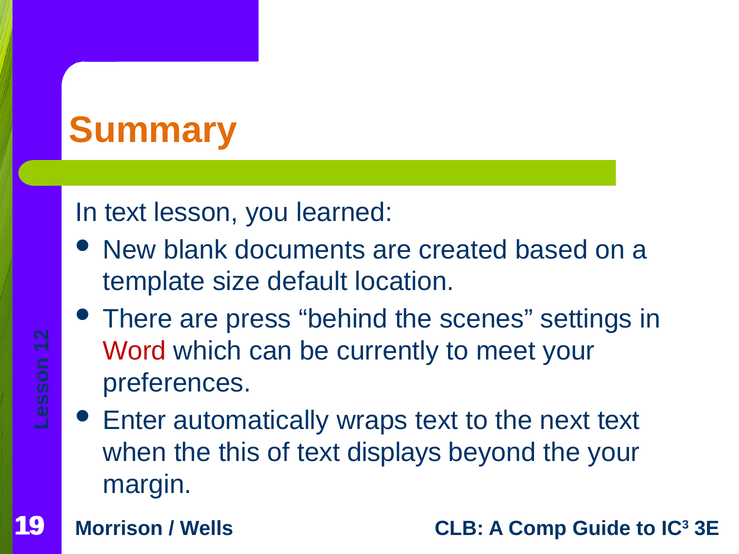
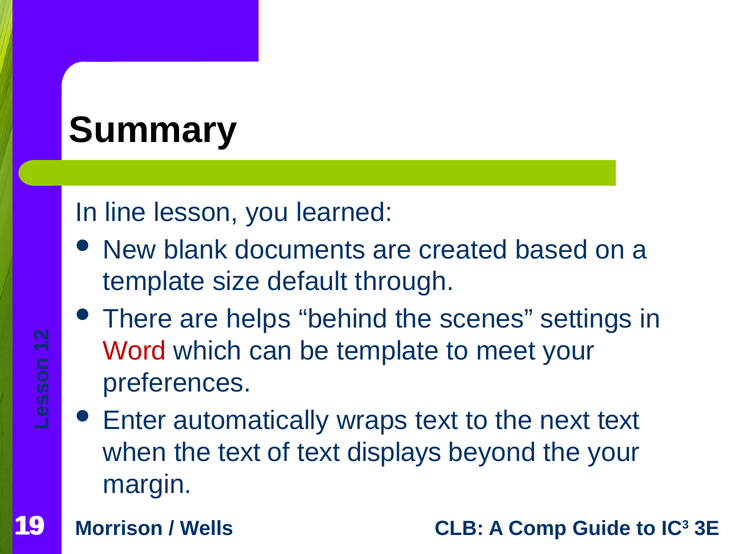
Summary colour: orange -> black
In text: text -> line
location: location -> through
press: press -> helps
be currently: currently -> template
the this: this -> text
